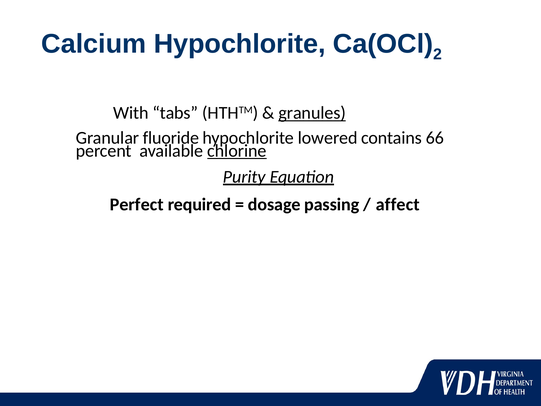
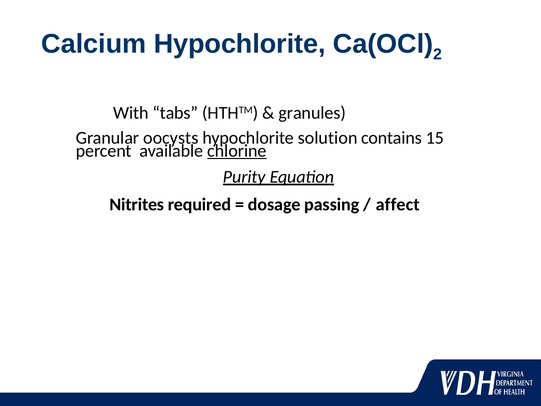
granules underline: present -> none
fluoride: fluoride -> oocysts
lowered: lowered -> solution
66: 66 -> 15
Perfect: Perfect -> Nitrites
